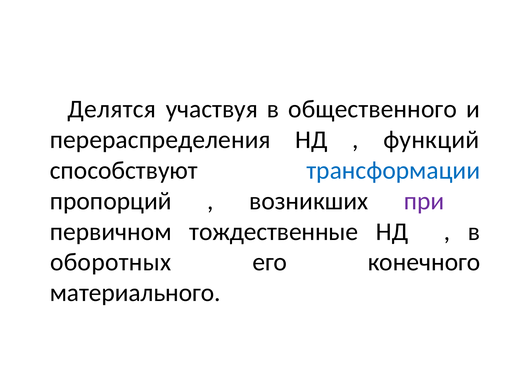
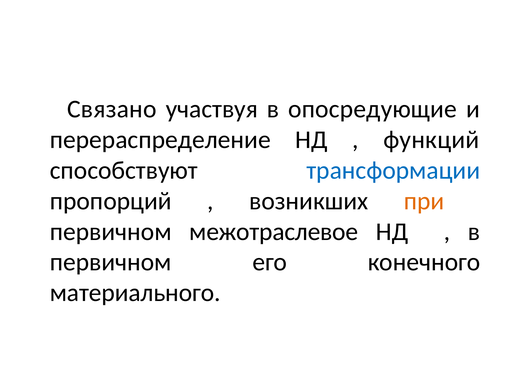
Делятся: Делятся -> Связано
общественного: общественного -> опосредующие
перераспределения: перераспределения -> перераспределение
при colour: purple -> orange
тождественные: тождественные -> межотраслевое
оборотных at (111, 262): оборотных -> первичном
